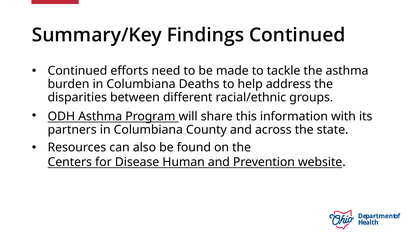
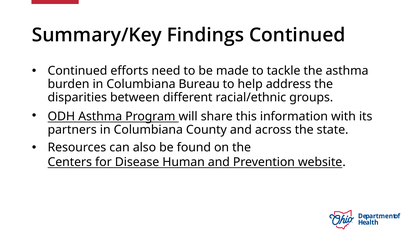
Deaths: Deaths -> Bureau
